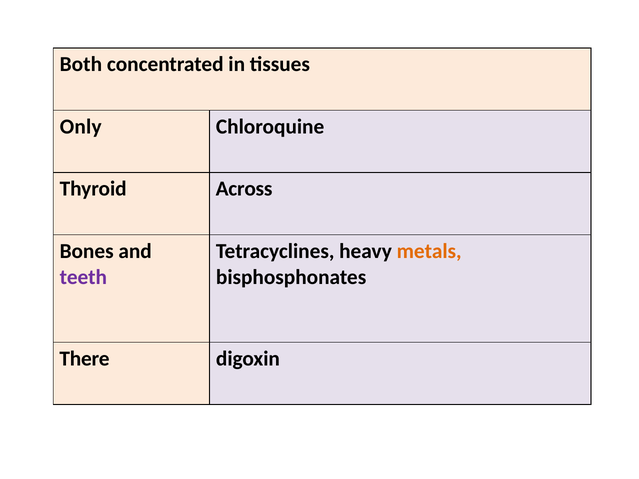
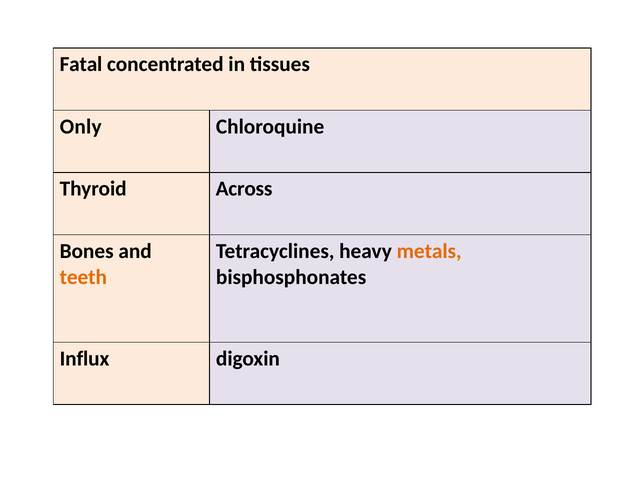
Both: Both -> Fatal
teeth colour: purple -> orange
There: There -> Influx
